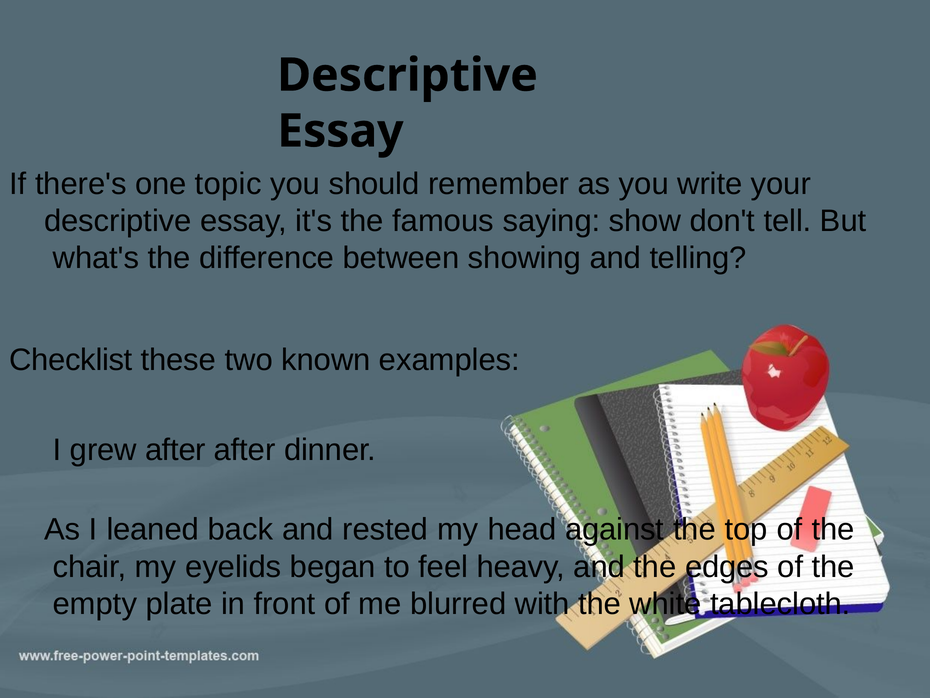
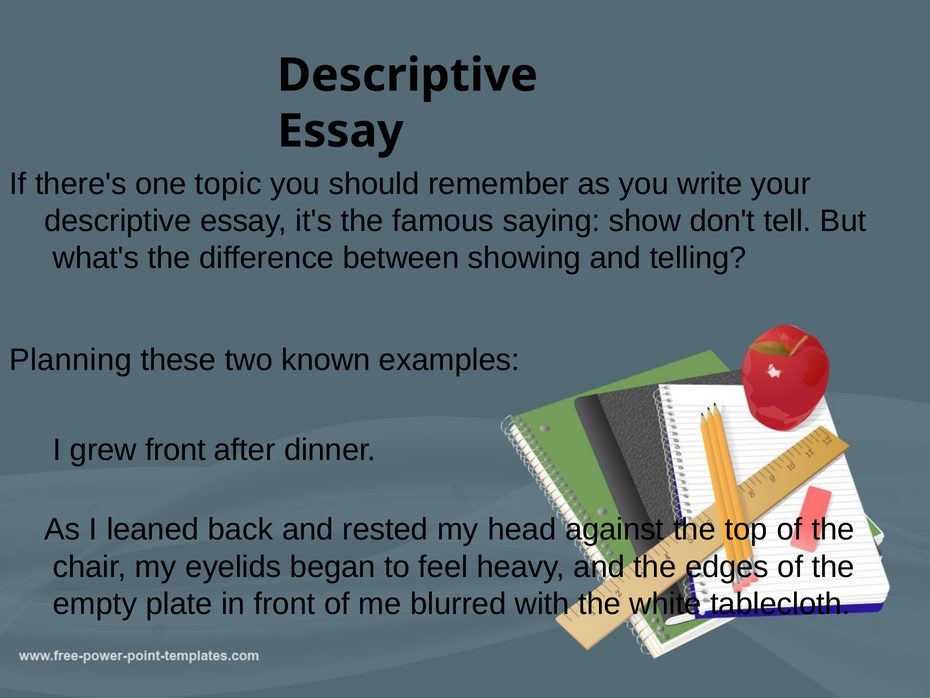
Checklist: Checklist -> Planning
grew after: after -> front
